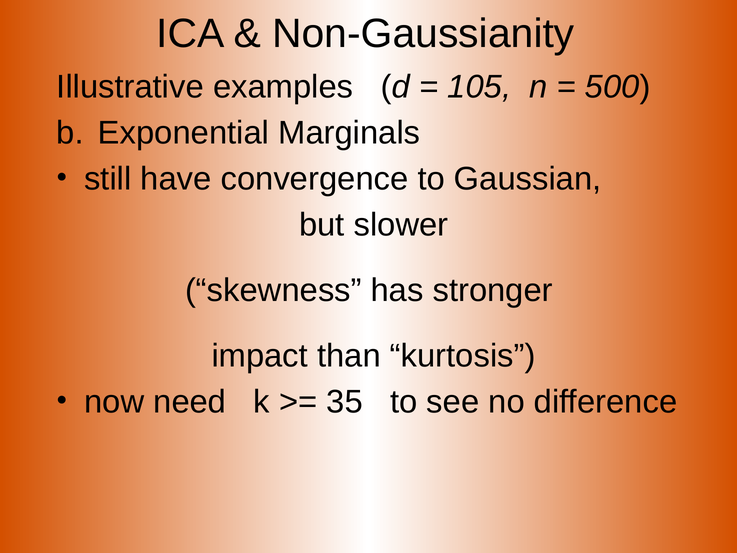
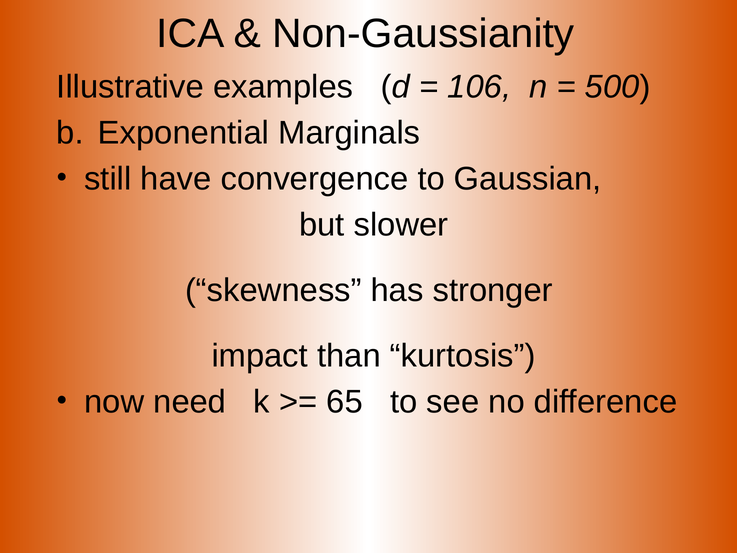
105: 105 -> 106
35: 35 -> 65
